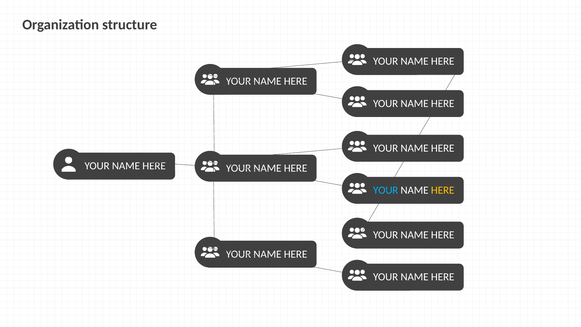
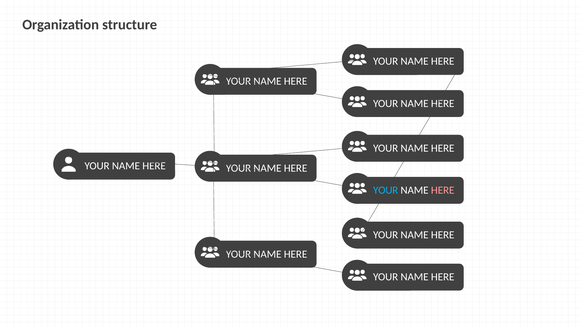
HERE at (443, 190) colour: yellow -> pink
